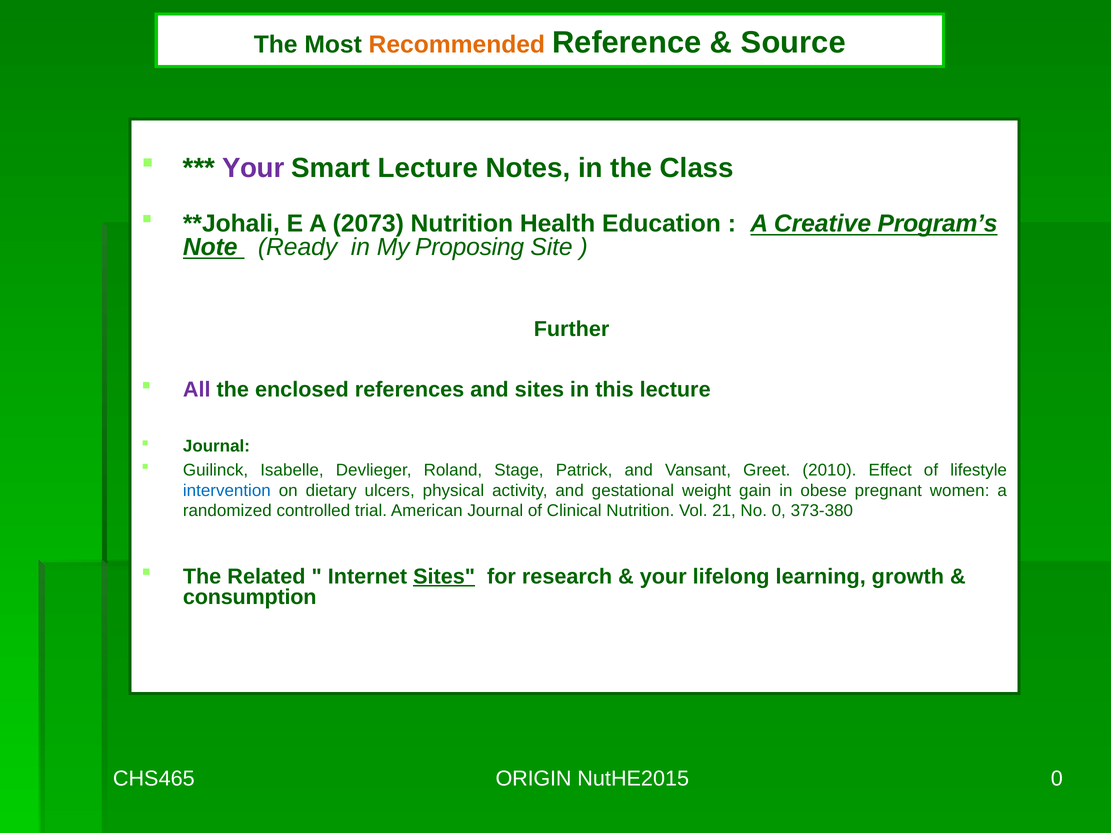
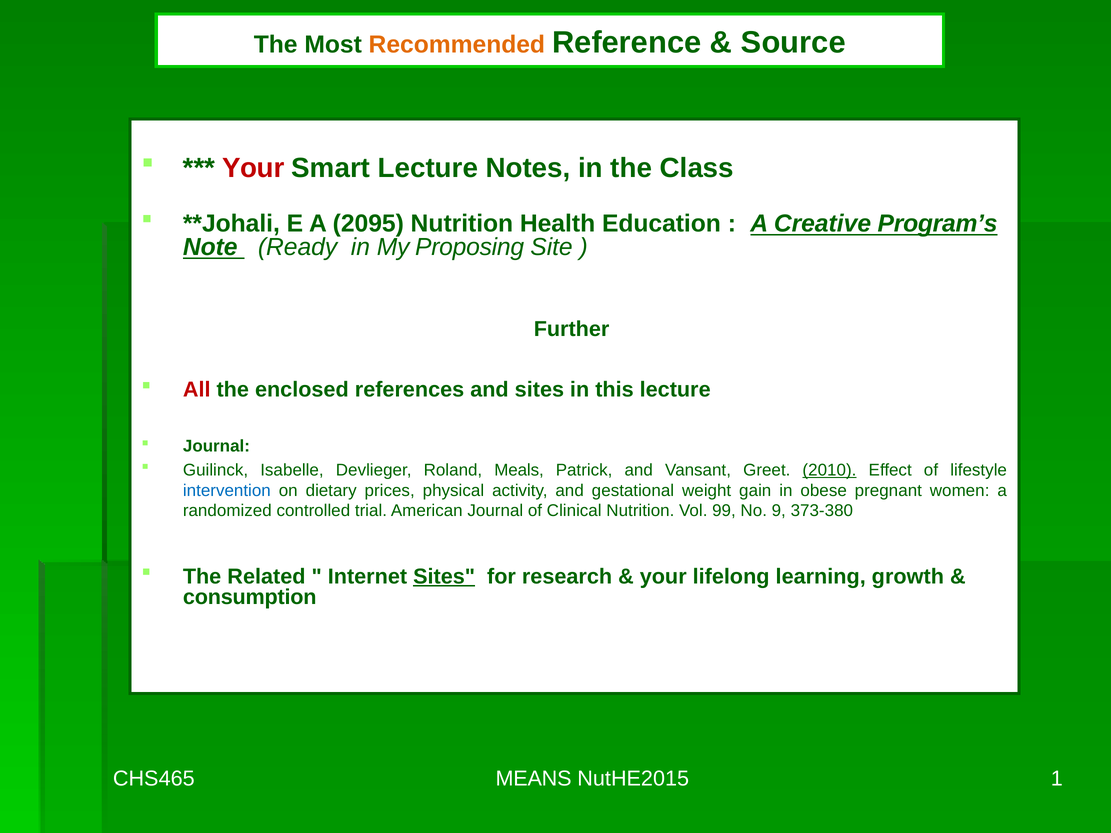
Your at (253, 168) colour: purple -> red
2073: 2073 -> 2095
All colour: purple -> red
Stage: Stage -> Meals
2010 underline: none -> present
ulcers: ulcers -> prices
21: 21 -> 99
No 0: 0 -> 9
ORIGIN: ORIGIN -> MEANS
NutHE2015 0: 0 -> 1
